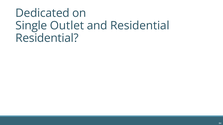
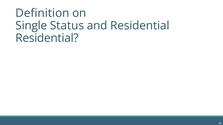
Dedicated: Dedicated -> Definition
Outlet: Outlet -> Status
